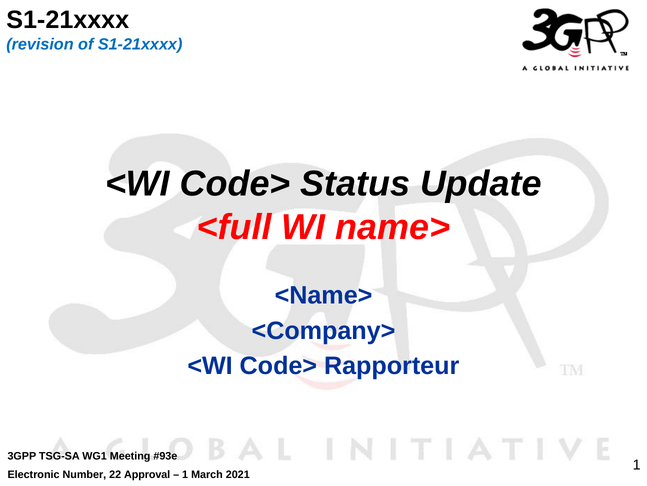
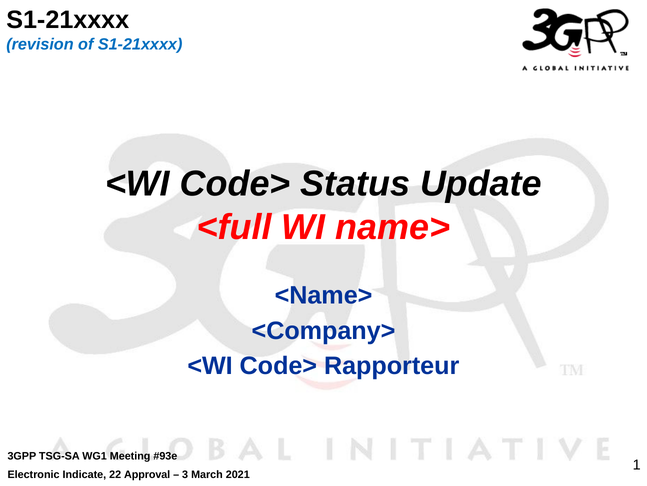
Number: Number -> Indicate
1 at (185, 474): 1 -> 3
